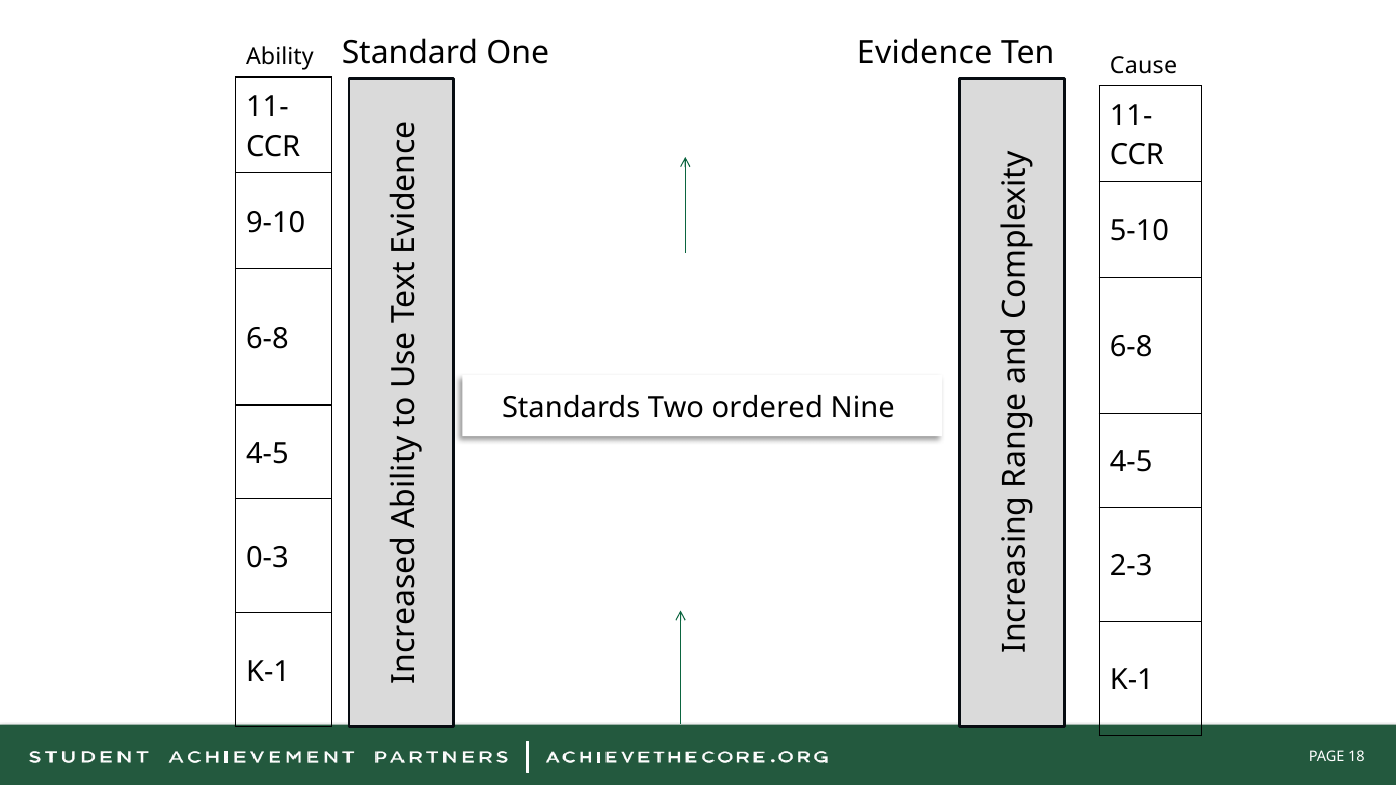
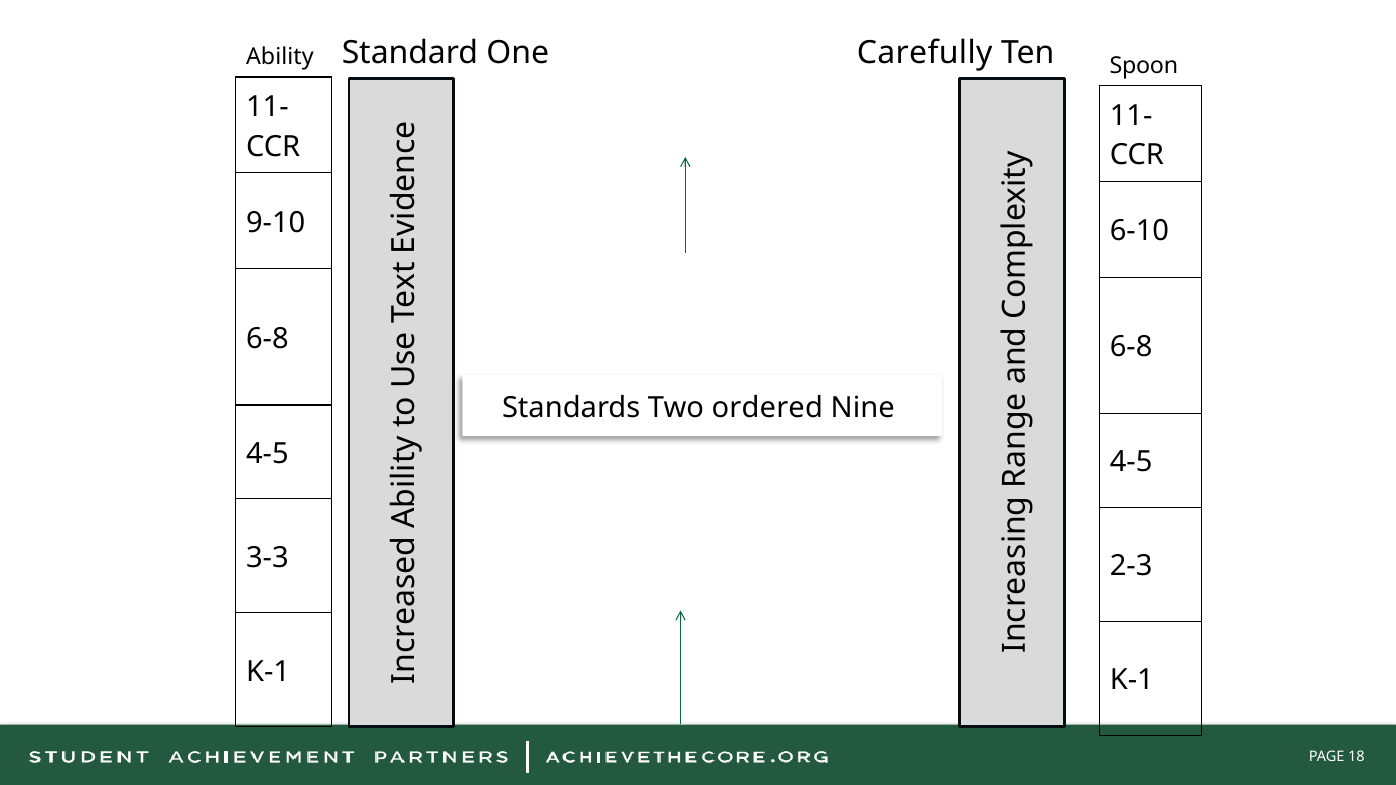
Evidence: Evidence -> Carefully
Cause: Cause -> Spoon
5-10: 5-10 -> 6-10
0-3: 0-3 -> 3-3
